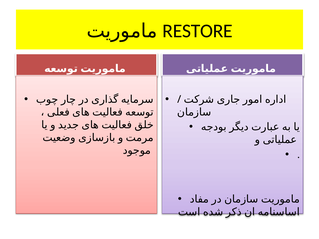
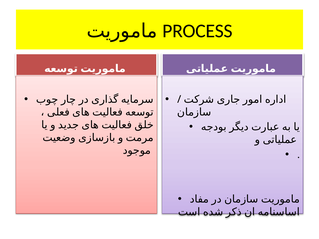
RESTORE: RESTORE -> PROCESS
